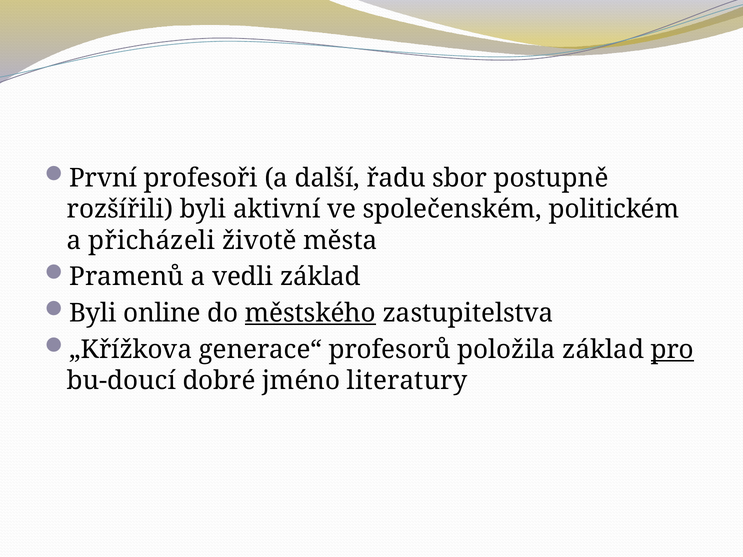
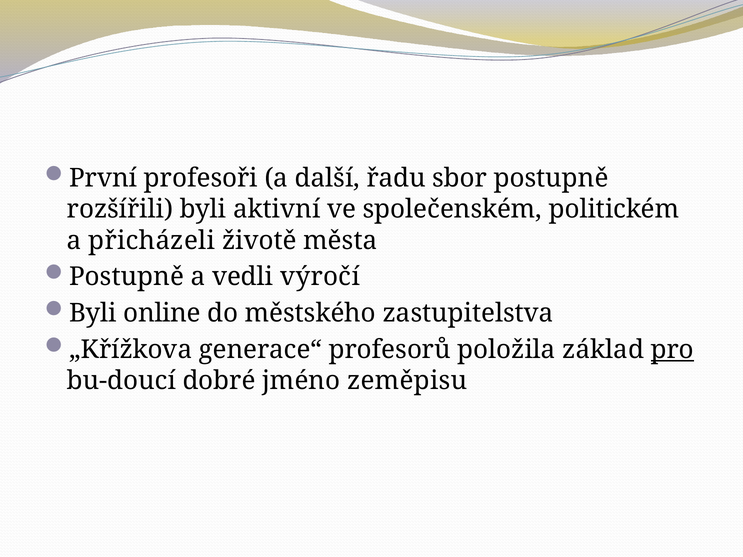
Pramenů at (127, 277): Pramenů -> Postupně
vedli základ: základ -> výročí
městského underline: present -> none
literatury: literatury -> zeměpisu
